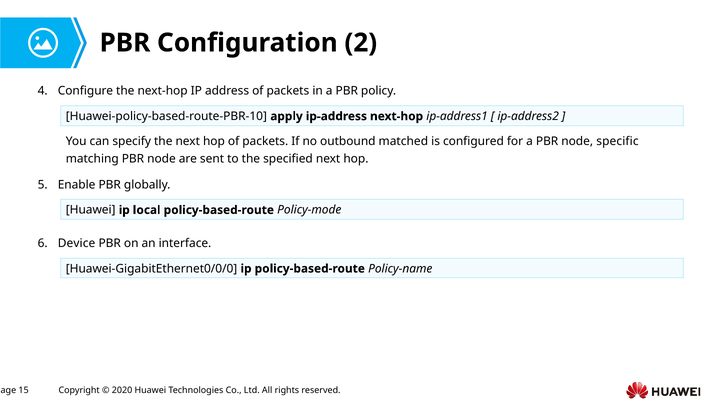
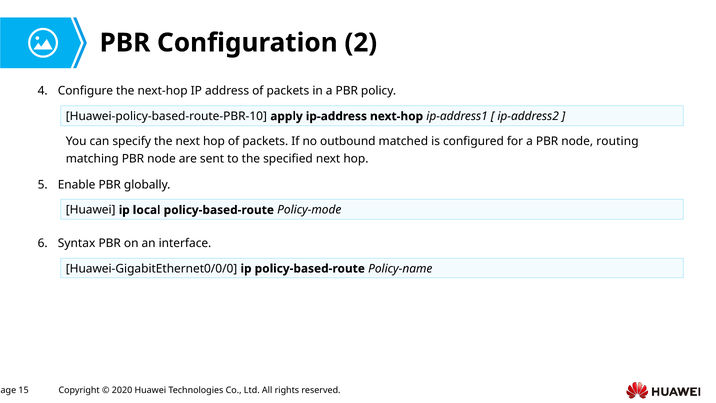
specific: specific -> routing
Device: Device -> Syntax
